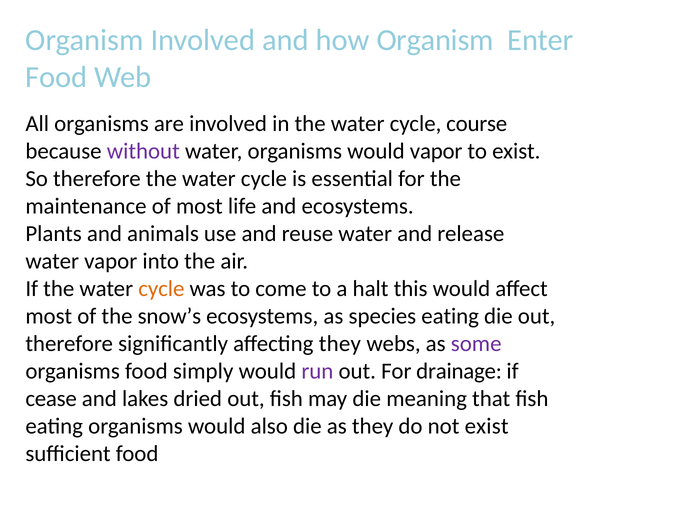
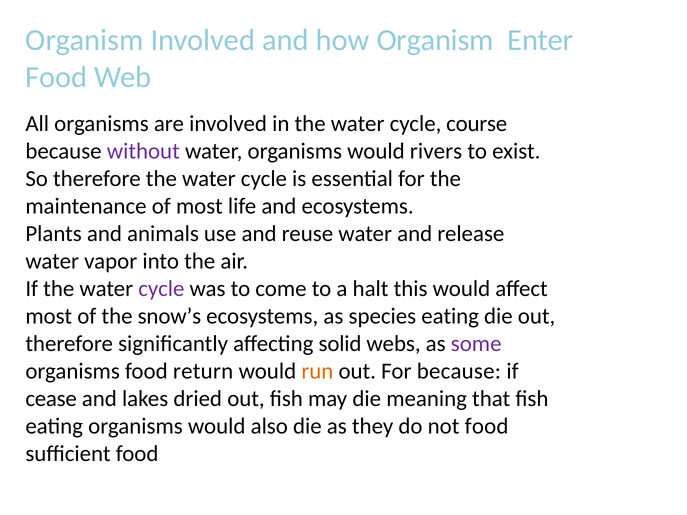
would vapor: vapor -> rivers
cycle at (161, 289) colour: orange -> purple
affecting they: they -> solid
simply: simply -> return
run colour: purple -> orange
For drainage: drainage -> because
not exist: exist -> food
